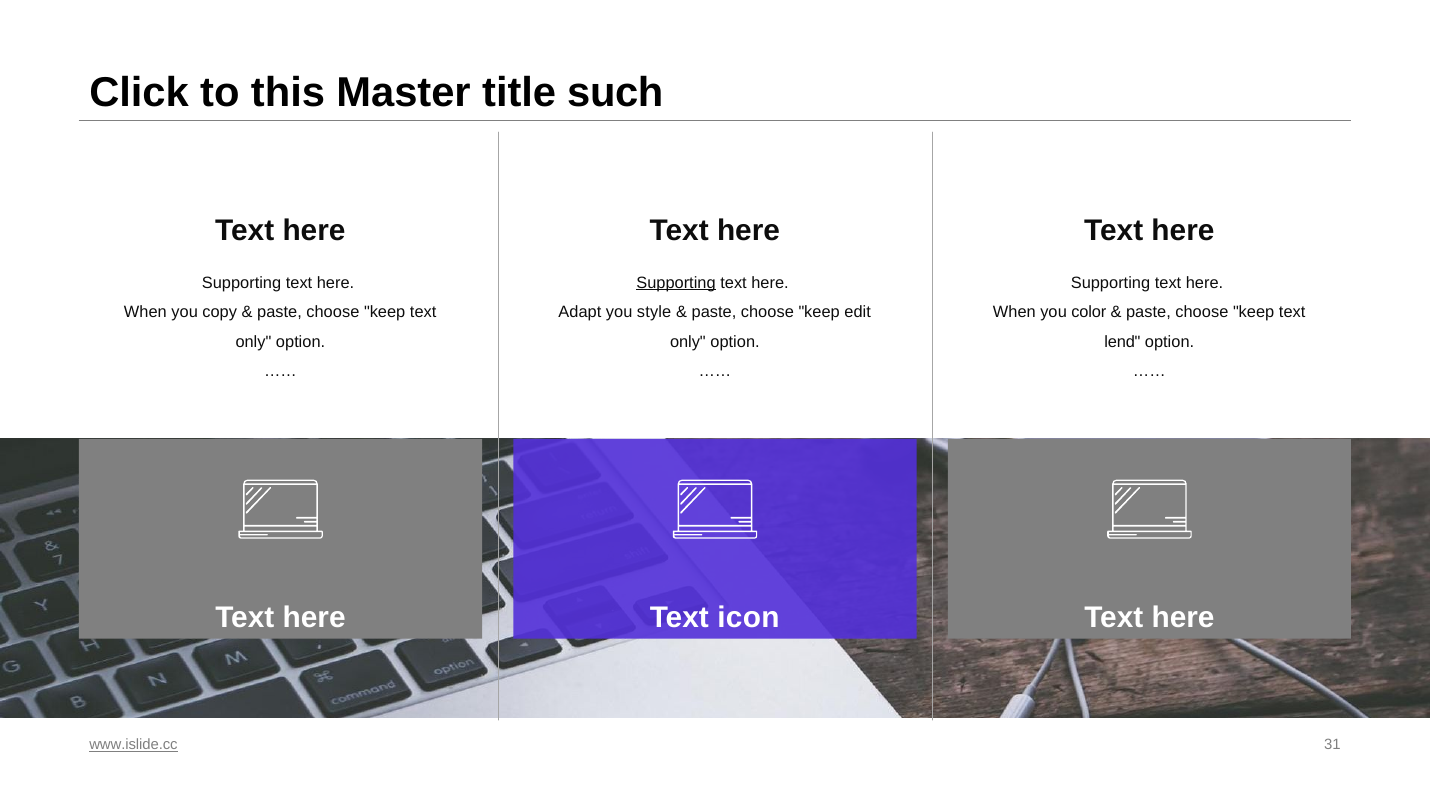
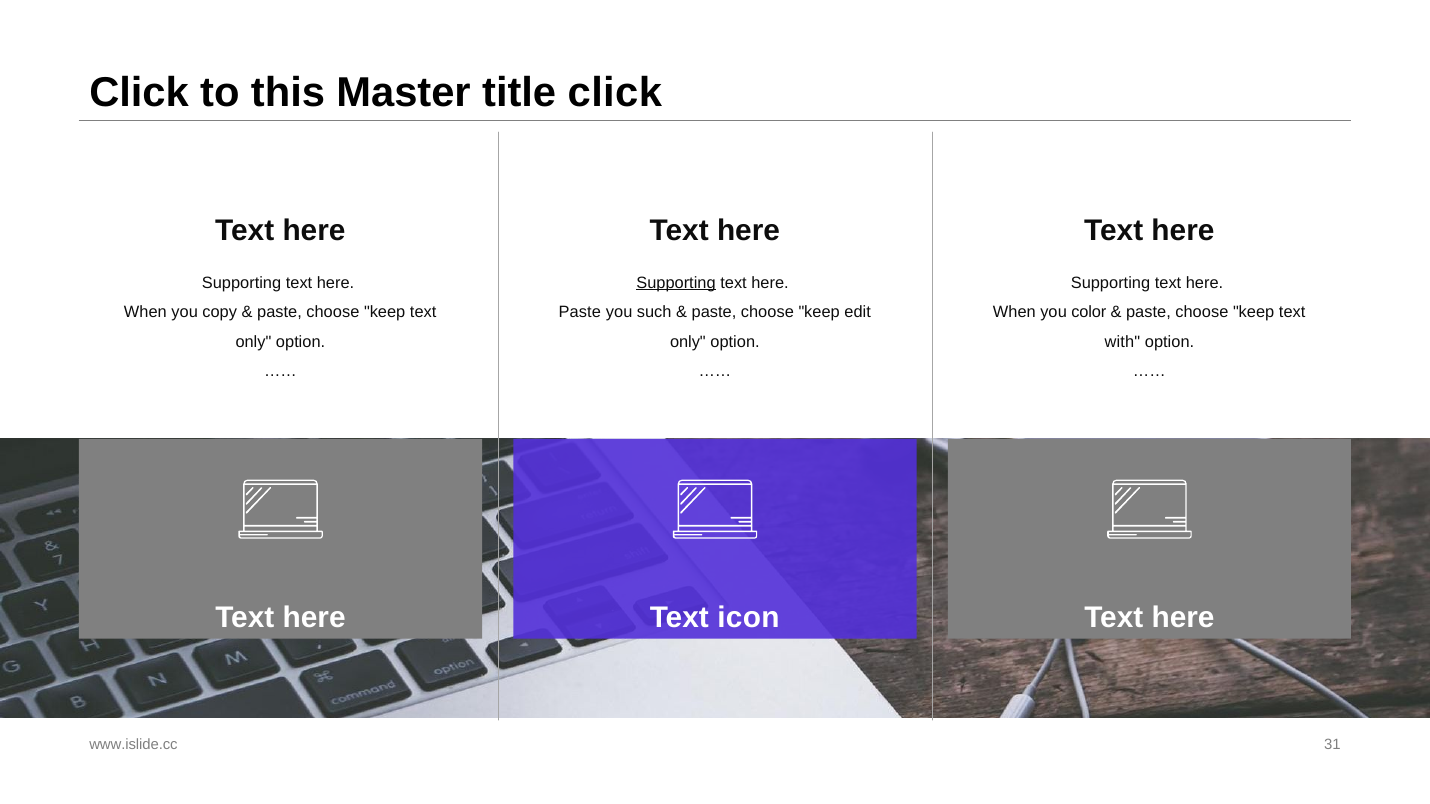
title such: such -> click
Adapt at (580, 312): Adapt -> Paste
style: style -> such
lend: lend -> with
www.islide.cc underline: present -> none
